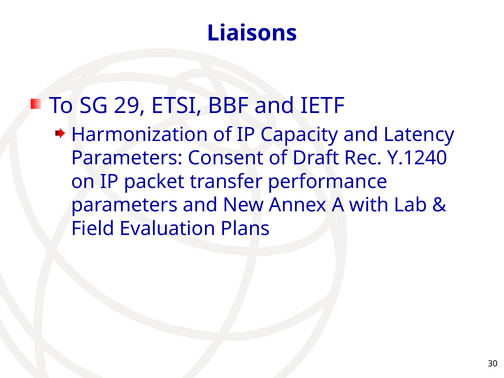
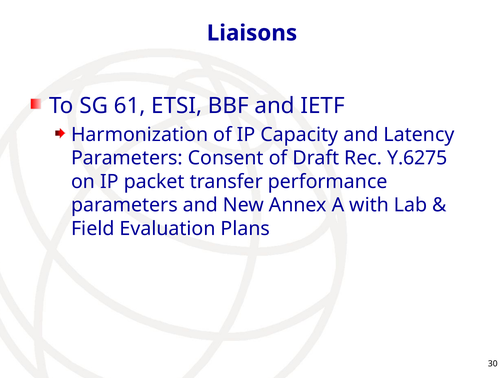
29: 29 -> 61
Y.1240: Y.1240 -> Y.6275
